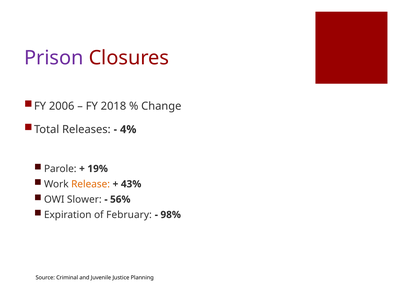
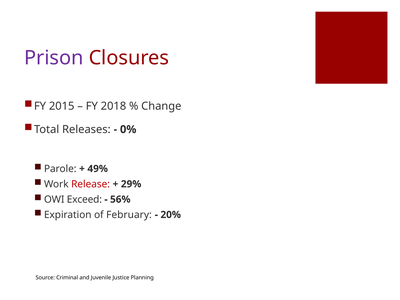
2006: 2006 -> 2015
4%: 4% -> 0%
19%: 19% -> 49%
Release colour: orange -> red
43%: 43% -> 29%
Slower: Slower -> Exceed
98%: 98% -> 20%
